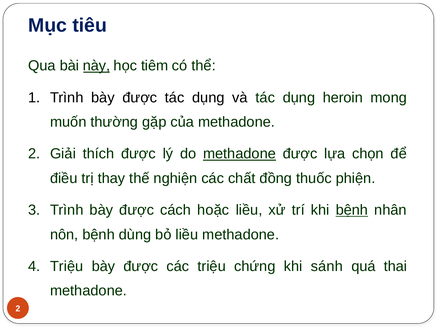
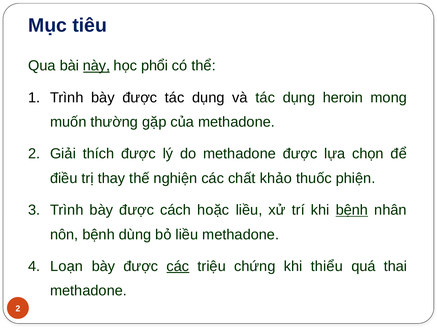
tiêm: tiêm -> phổi
methadone at (239, 154) underline: present -> none
đồng: đồng -> khảo
Triệu at (67, 266): Triệu -> Loạn
các at (178, 266) underline: none -> present
sánh: sánh -> thiểu
